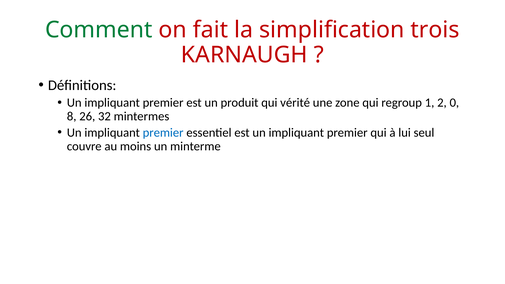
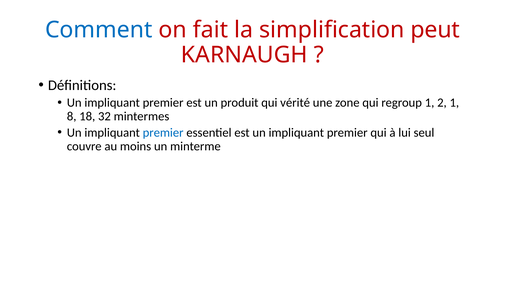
Comment colour: green -> blue
trois: trois -> peut
2 0: 0 -> 1
26: 26 -> 18
